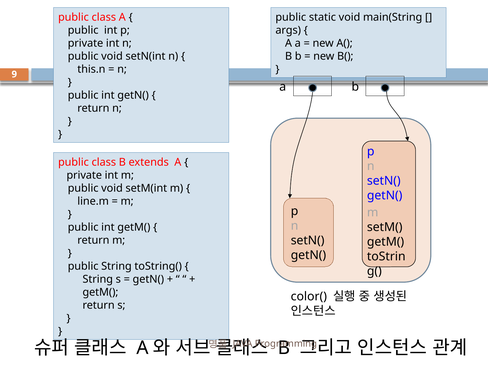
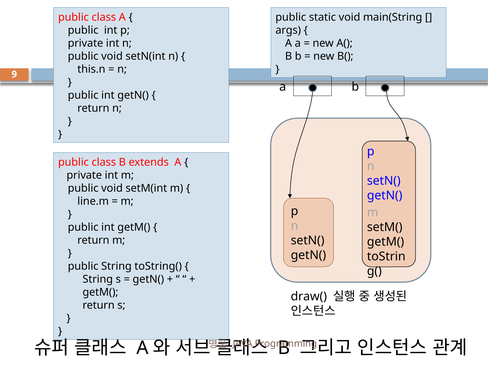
color(: color( -> draw(
